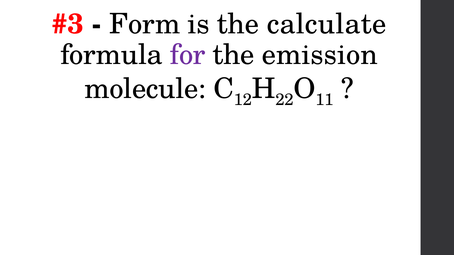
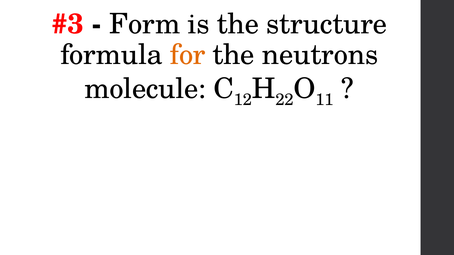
calculate: calculate -> structure
for colour: purple -> orange
emission: emission -> neutrons
